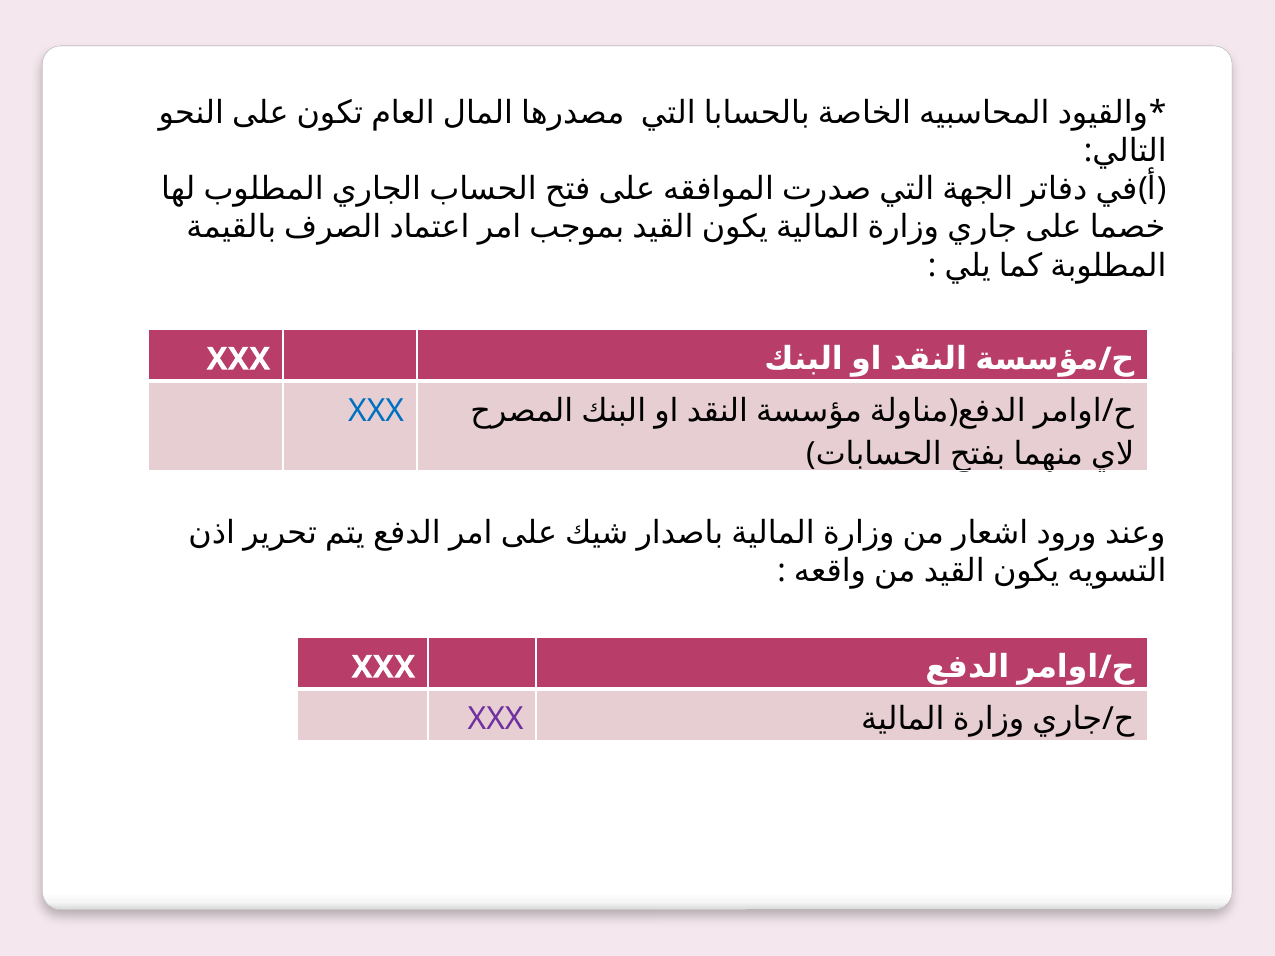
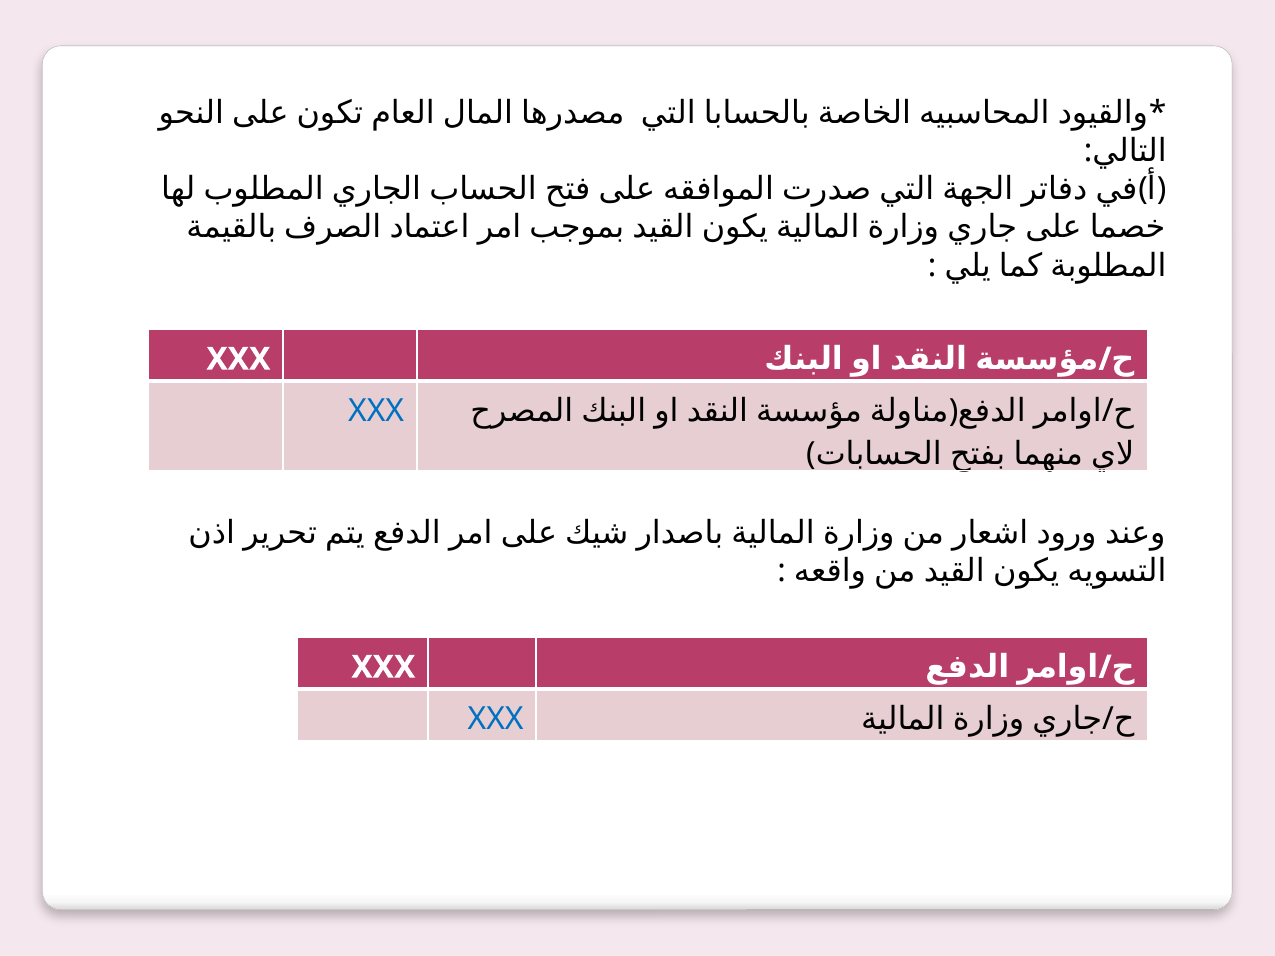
XXX at (496, 719) colour: purple -> blue
